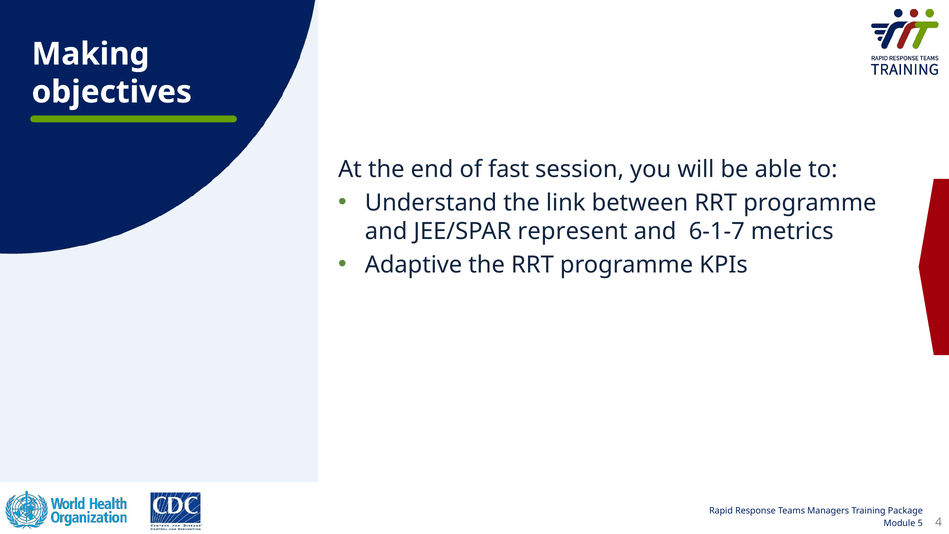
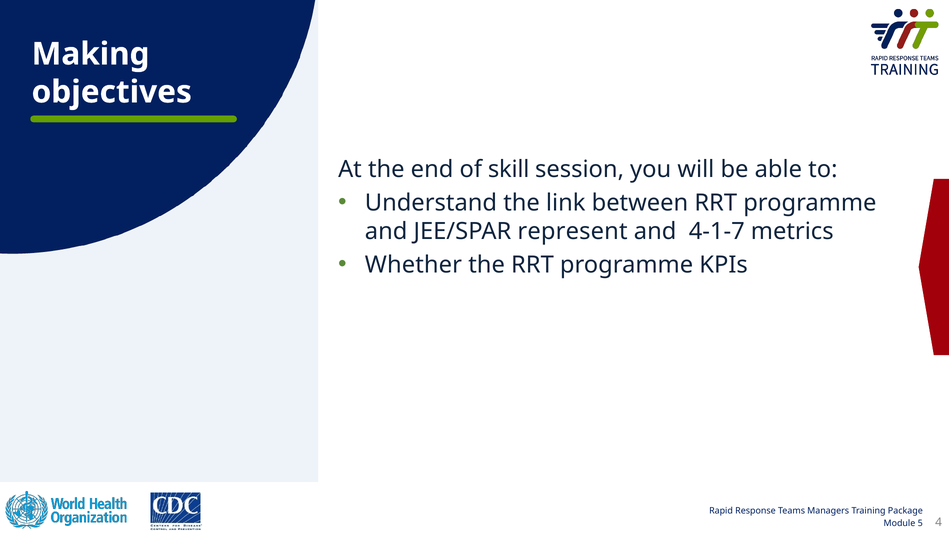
fast: fast -> skill
6-1-7: 6-1-7 -> 4-1-7
Adaptive: Adaptive -> Whether
